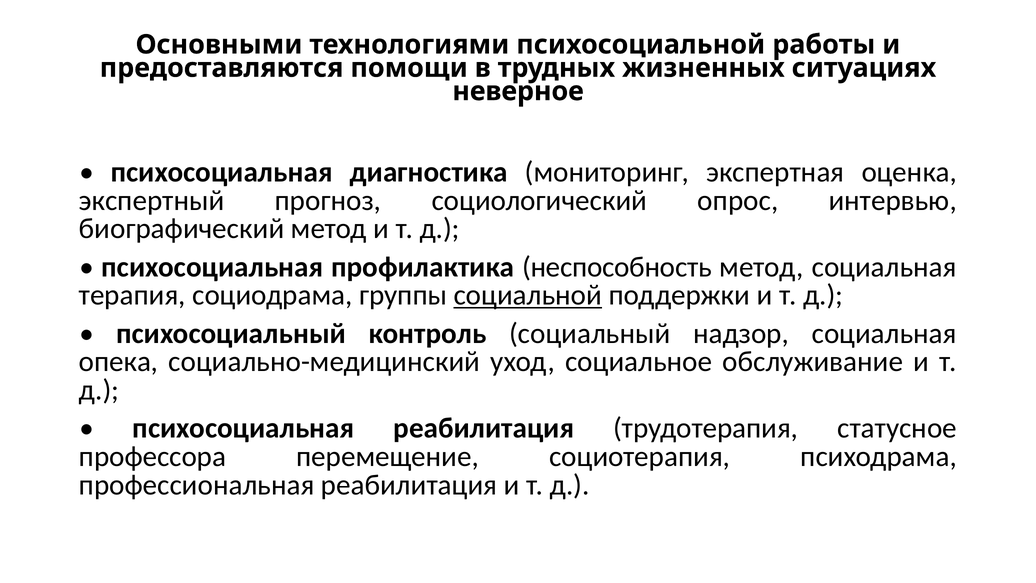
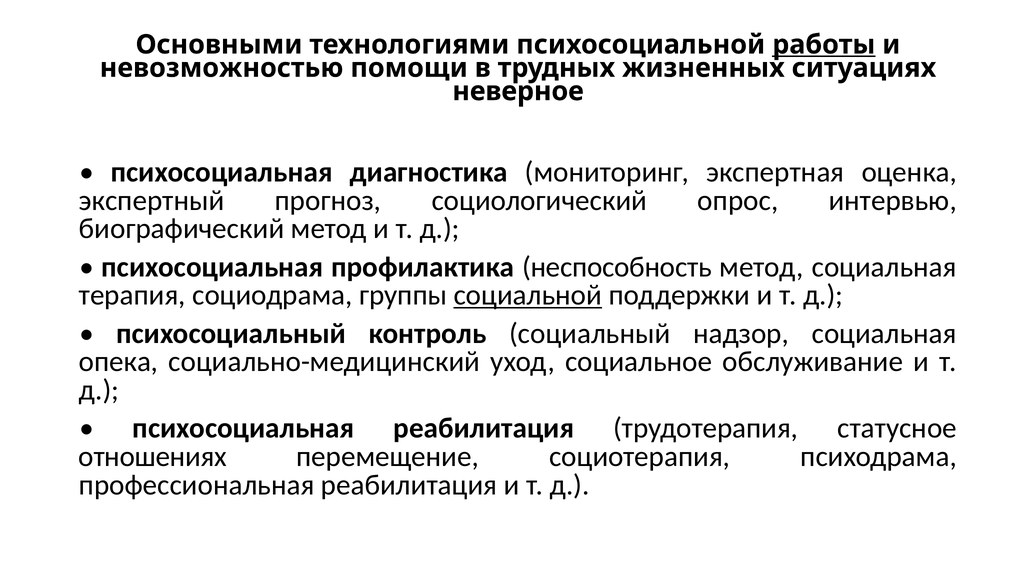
работы underline: none -> present
предоставляются: предоставляются -> невозможностью
профессора: профессора -> отношениях
